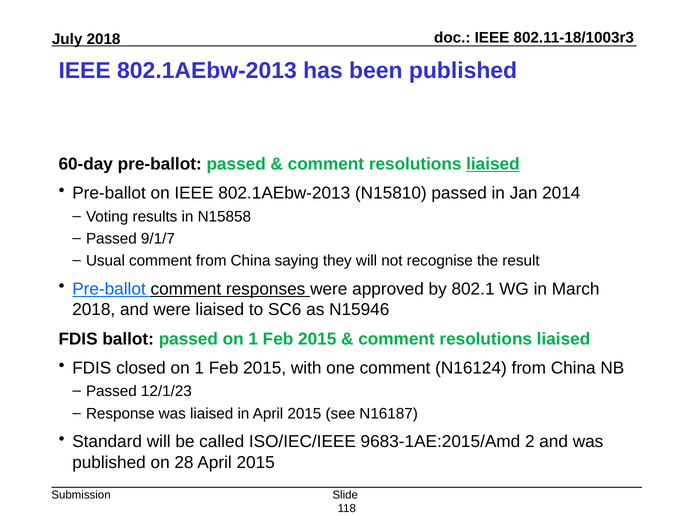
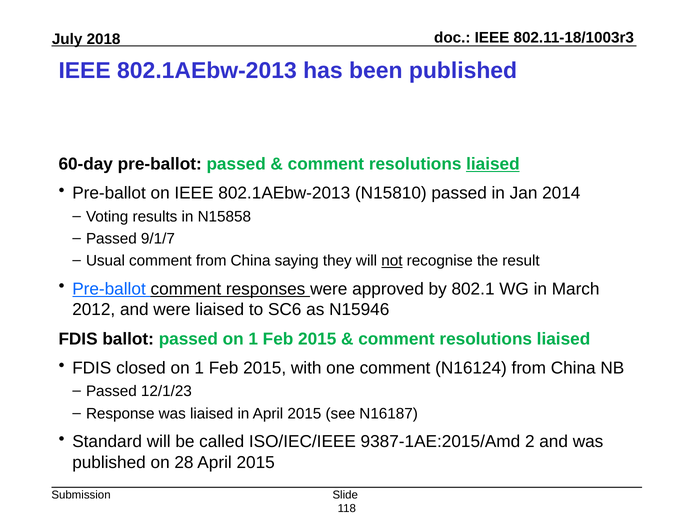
not underline: none -> present
2018 at (94, 310): 2018 -> 2012
9683-1AE:2015/Amd: 9683-1AE:2015/Amd -> 9387-1AE:2015/Amd
